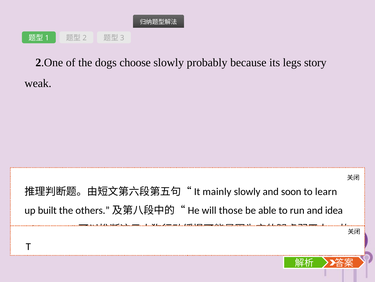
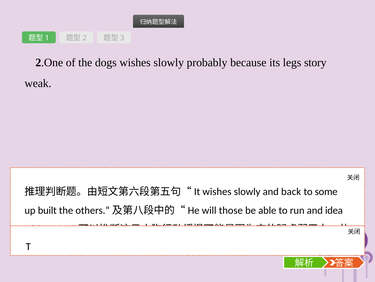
dogs choose: choose -> wishes
mainly at (217, 191): mainly -> wishes
soon: soon -> back
learn: learn -> some
